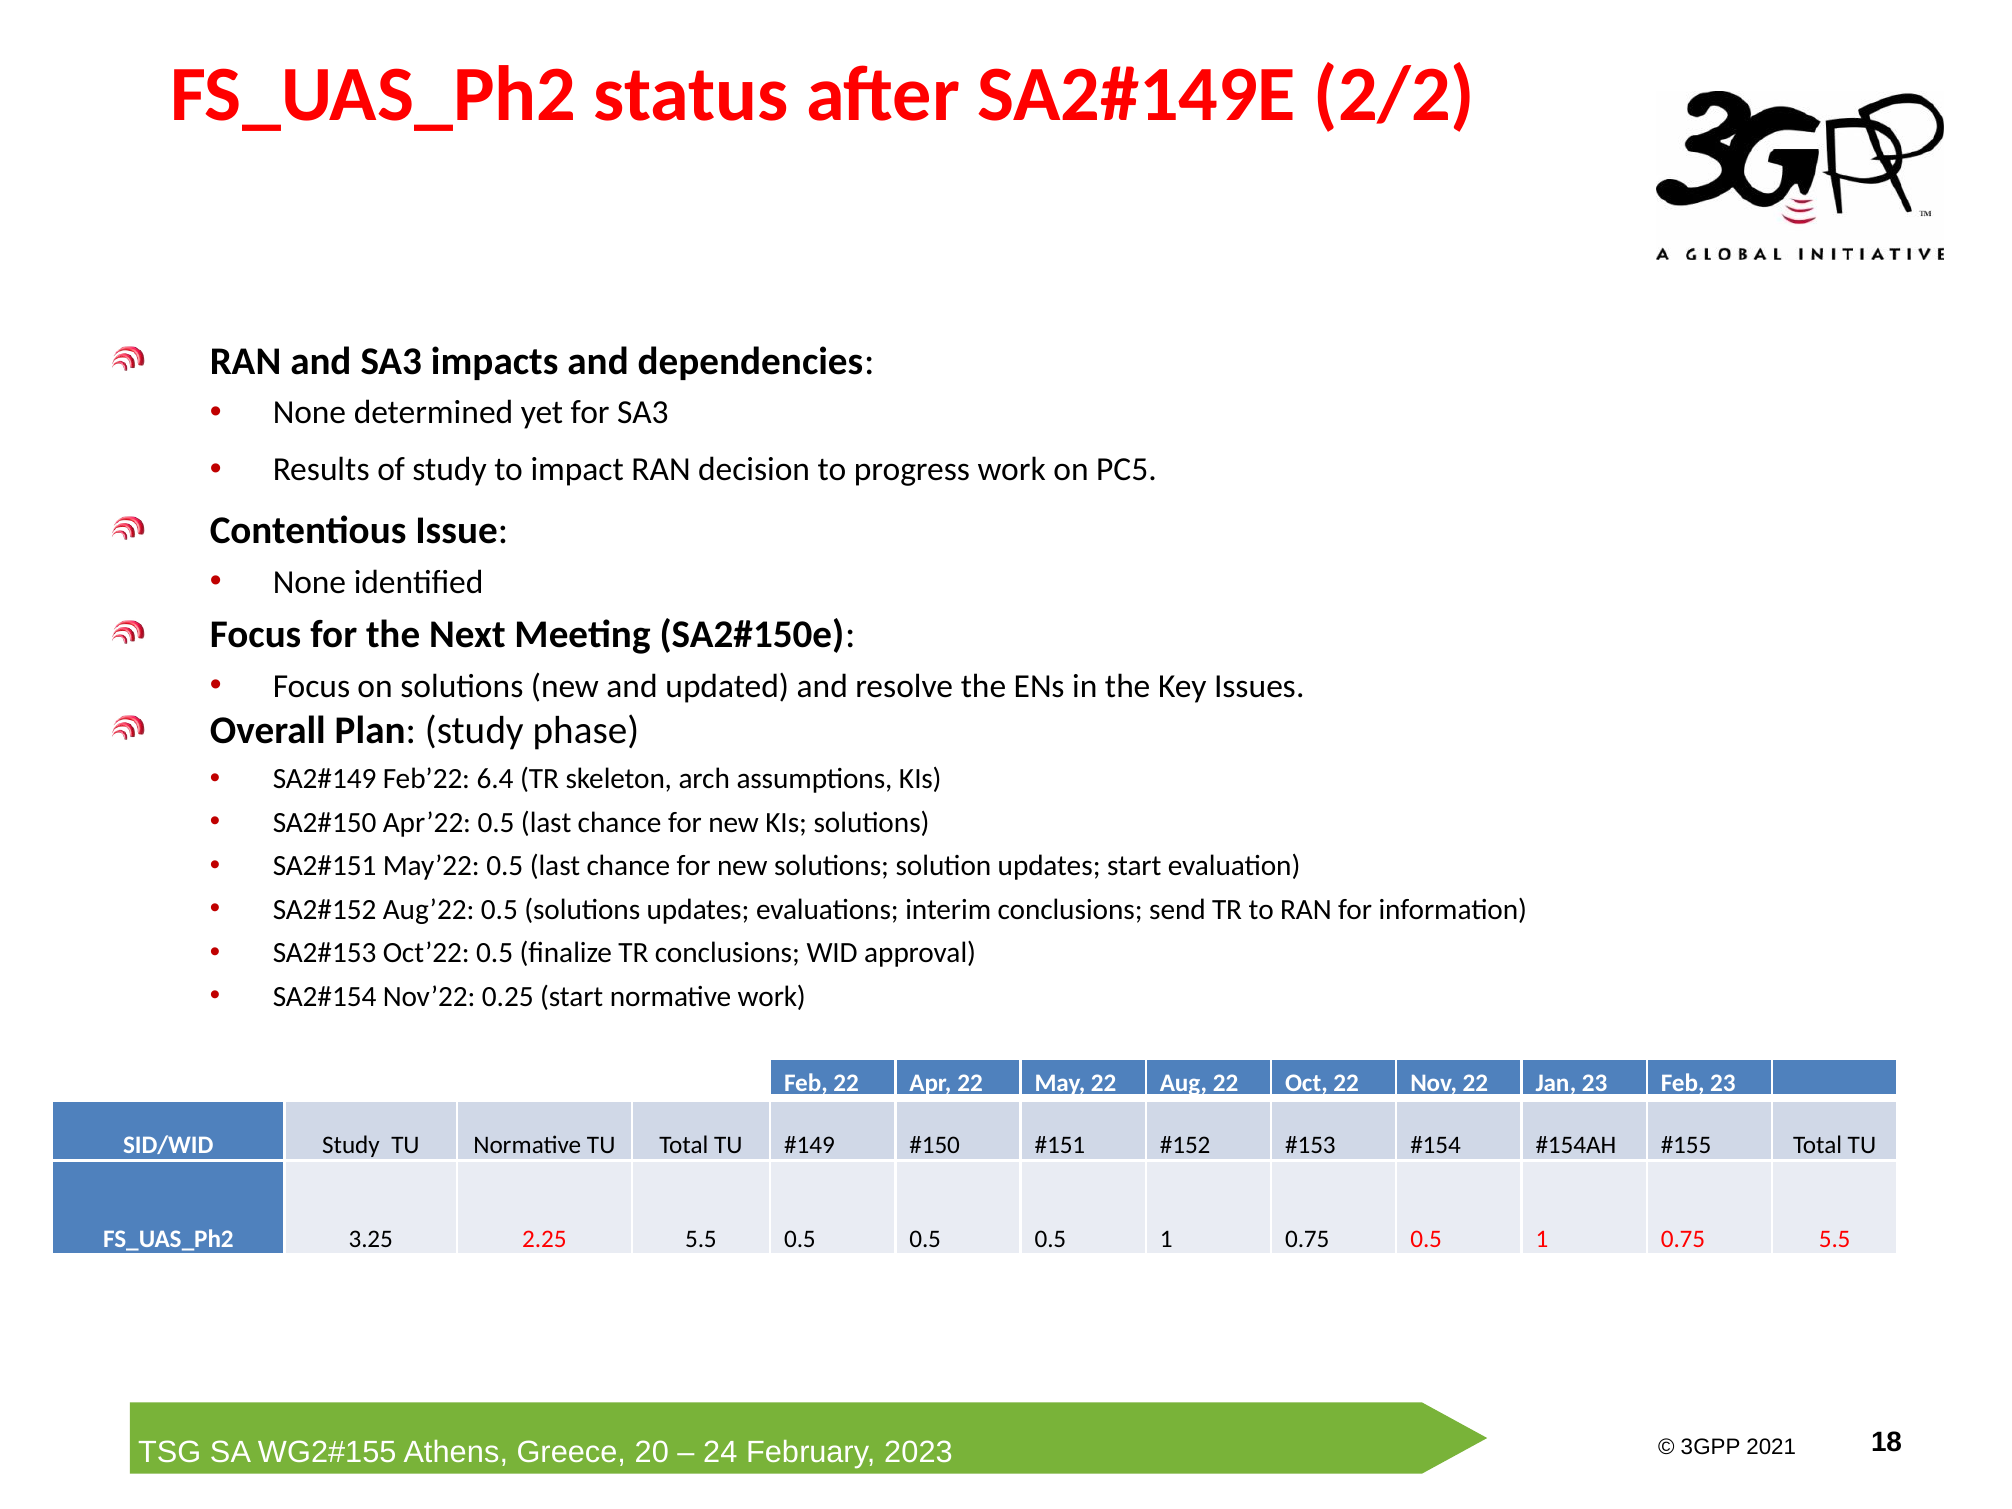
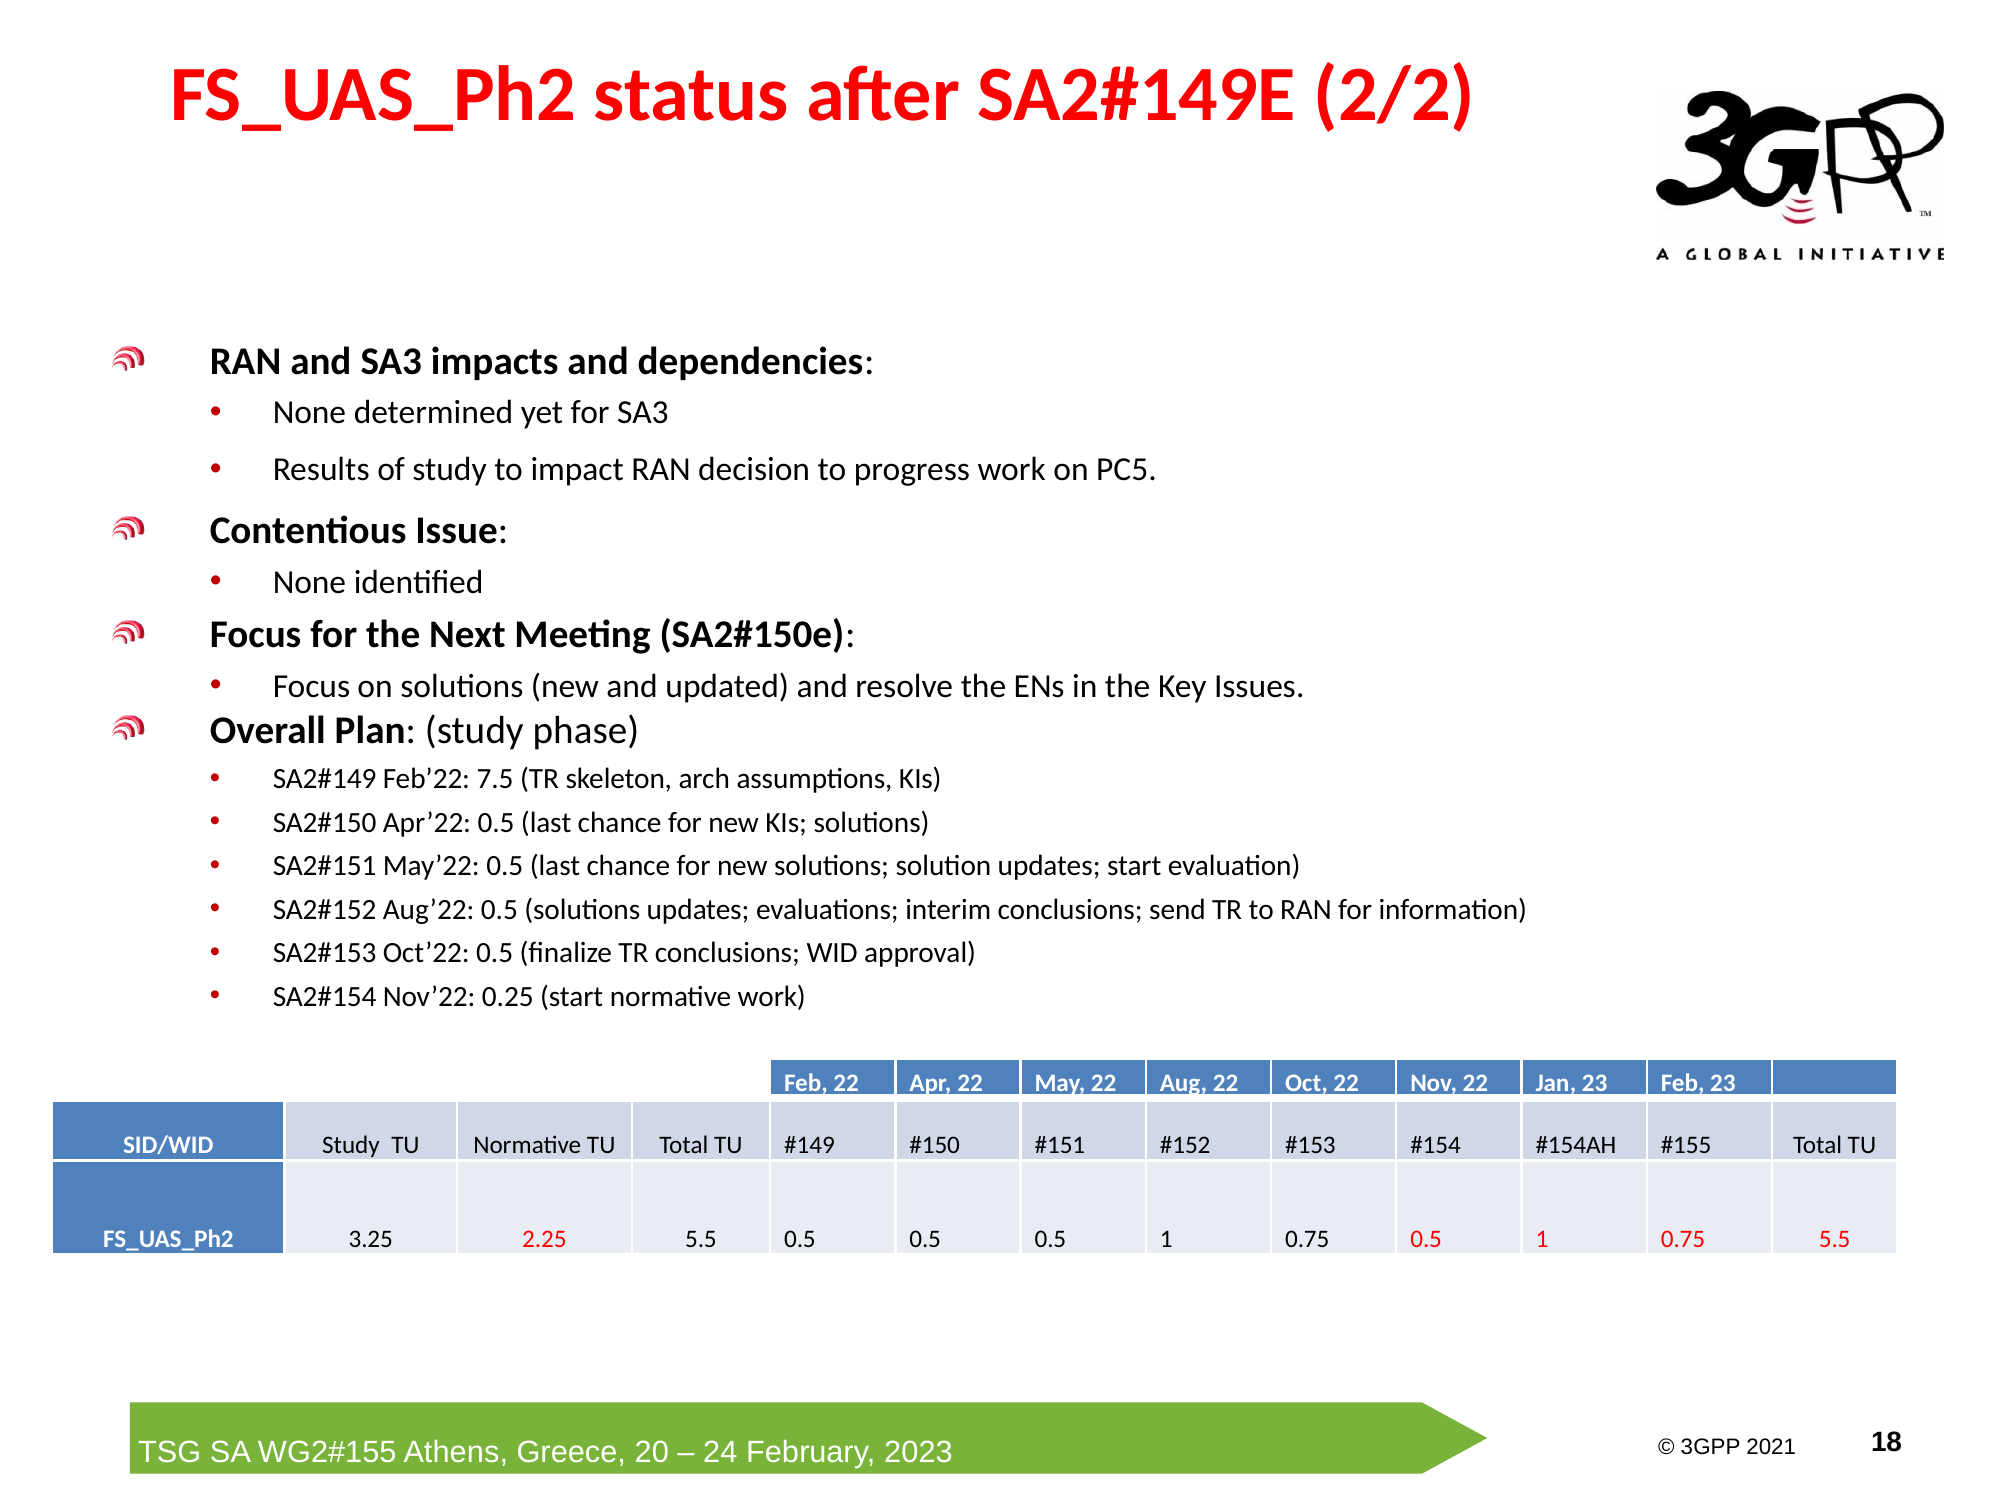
6.4: 6.4 -> 7.5
